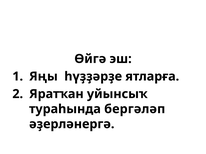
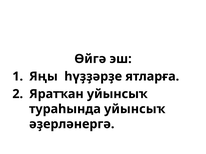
тураһында бергәләп: бергәләп -> уйынсыҡ
